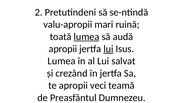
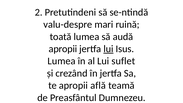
valu-apropii: valu-apropii -> valu-despre
lumea at (86, 37) underline: present -> none
salvat: salvat -> suflet
veci: veci -> află
